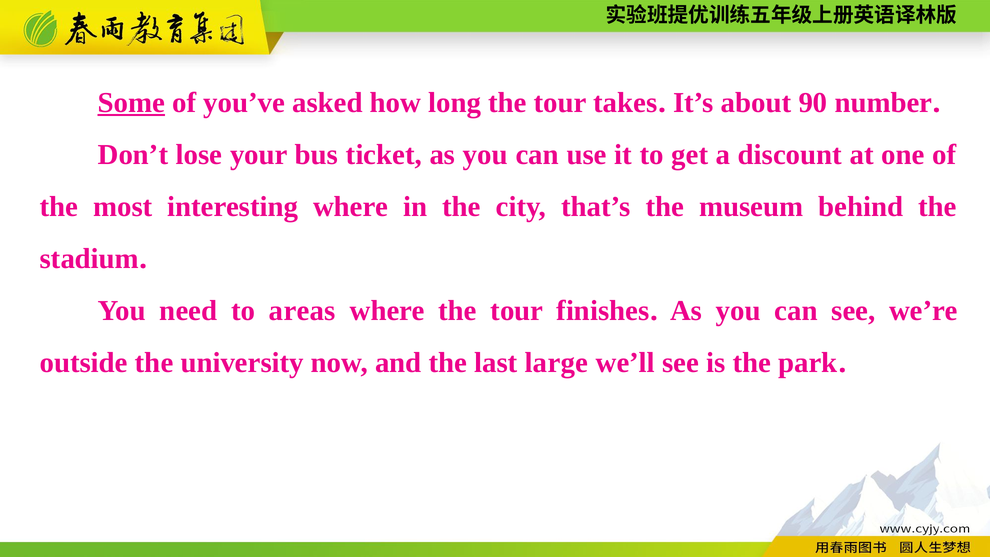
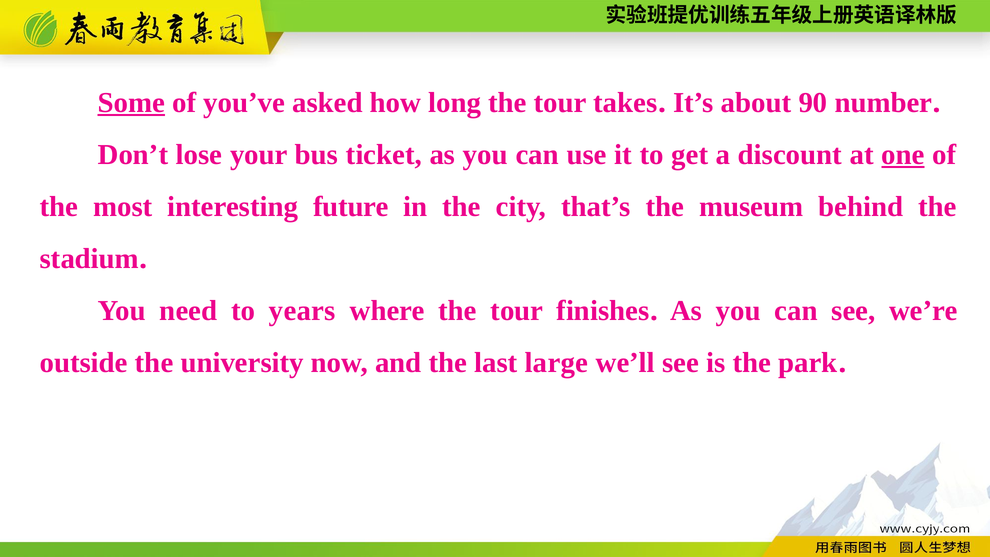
one underline: none -> present
interesting where: where -> future
areas: areas -> years
